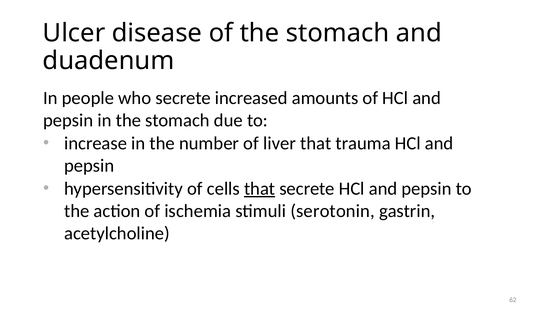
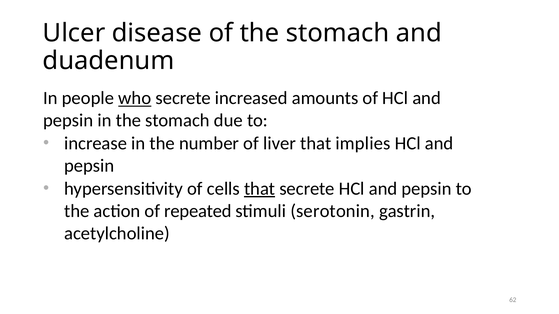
who underline: none -> present
trauma: trauma -> implies
ischemia: ischemia -> repeated
